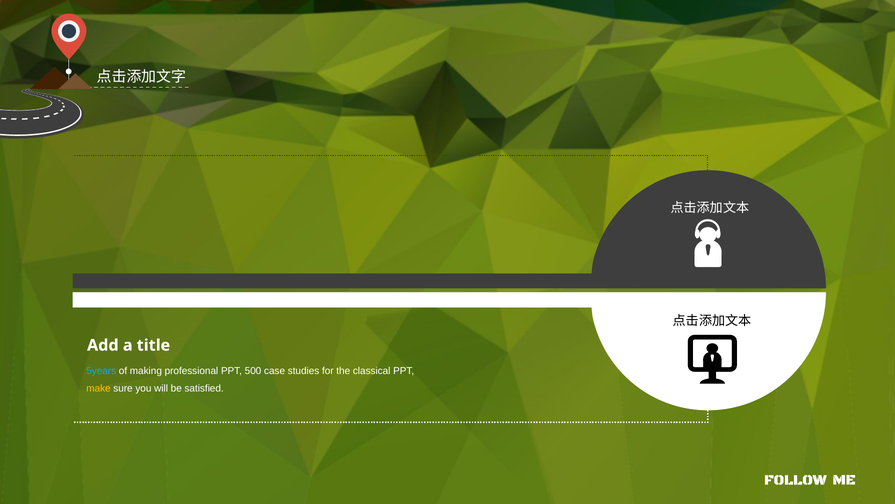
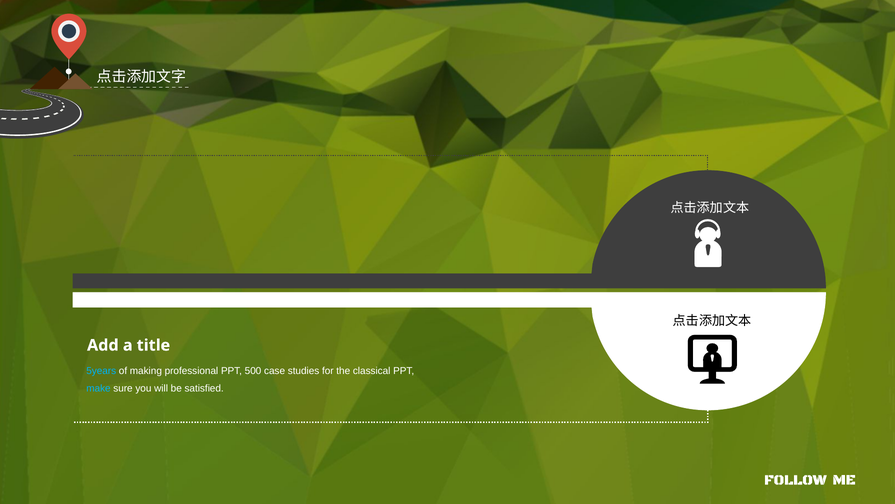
make colour: yellow -> light blue
